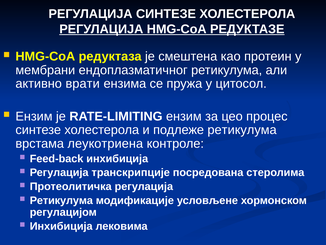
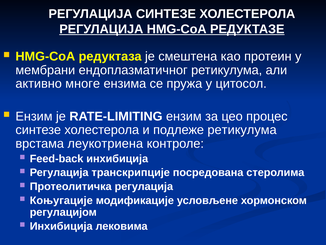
врати: врати -> многе
Ретикулума at (61, 200): Ретикулума -> Коњугације
